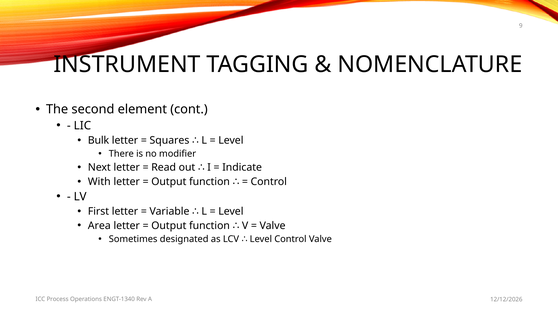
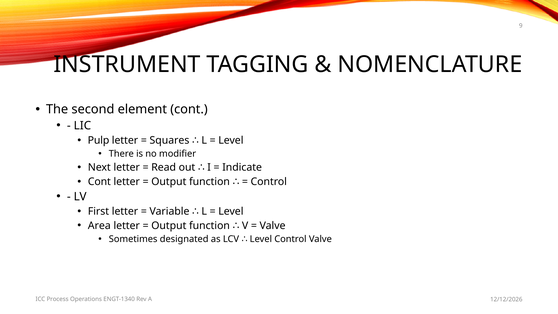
Bulk: Bulk -> Pulp
With at (99, 182): With -> Cont
